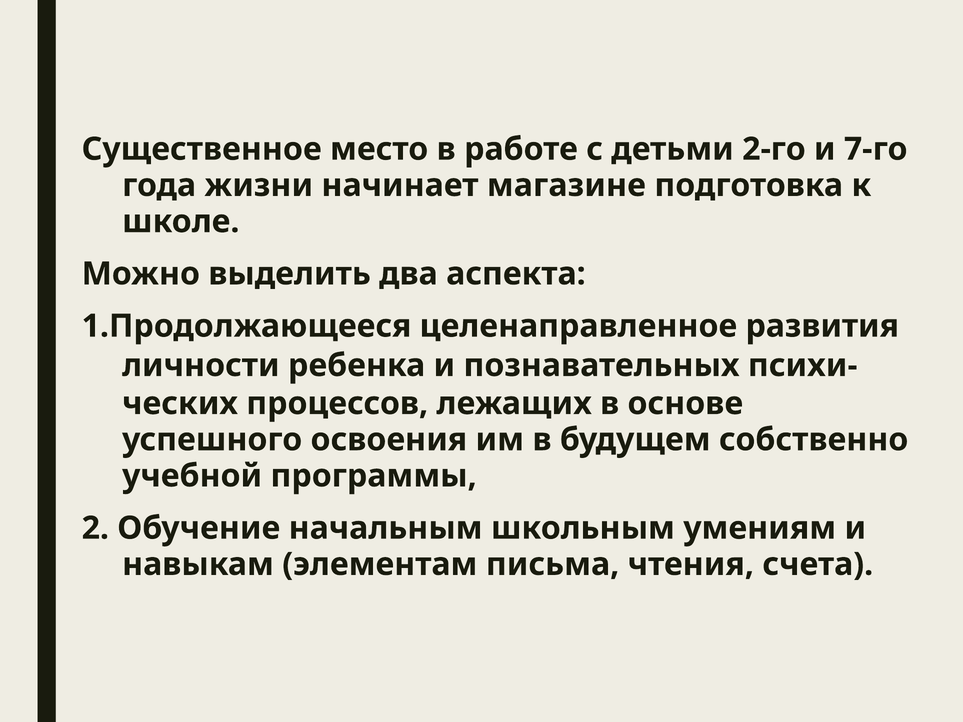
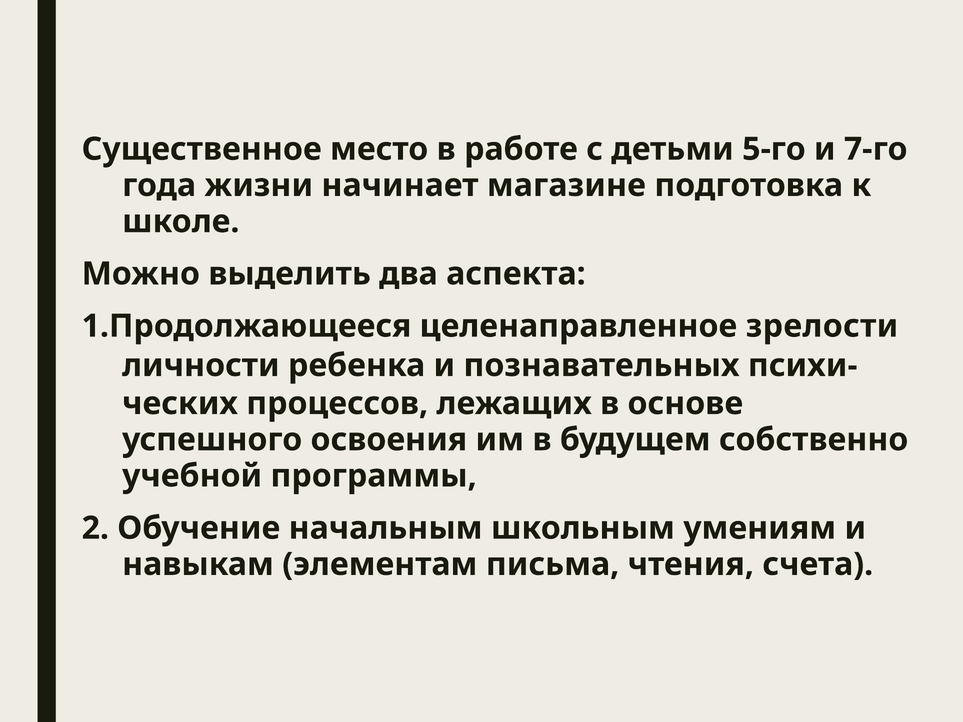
2-го: 2-го -> 5-го
развития: развития -> зрелости
